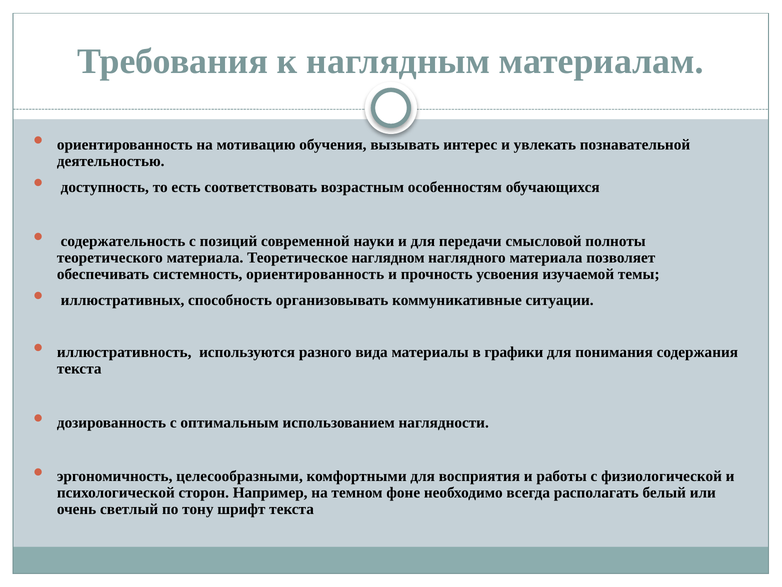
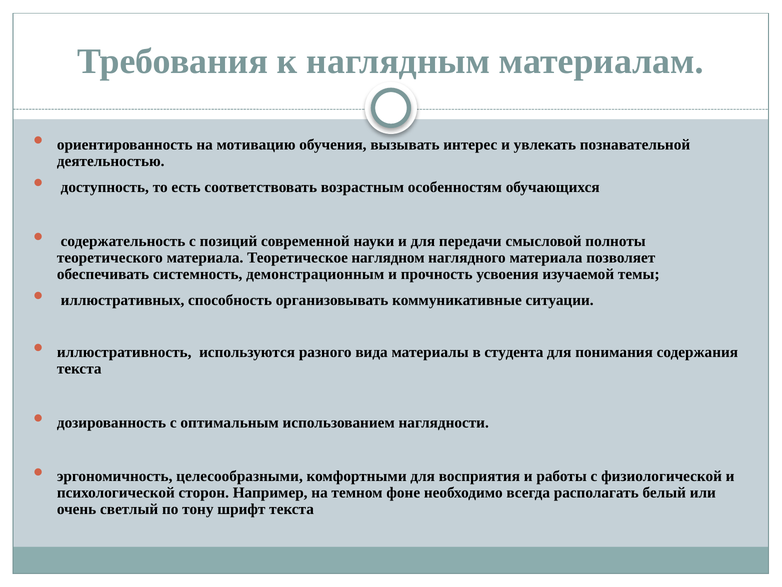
системность ориентированность: ориентированность -> демонстрационным
графики: графики -> студента
